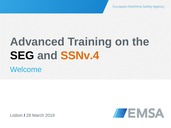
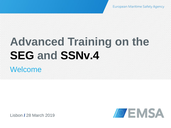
SSNv.4 colour: orange -> black
